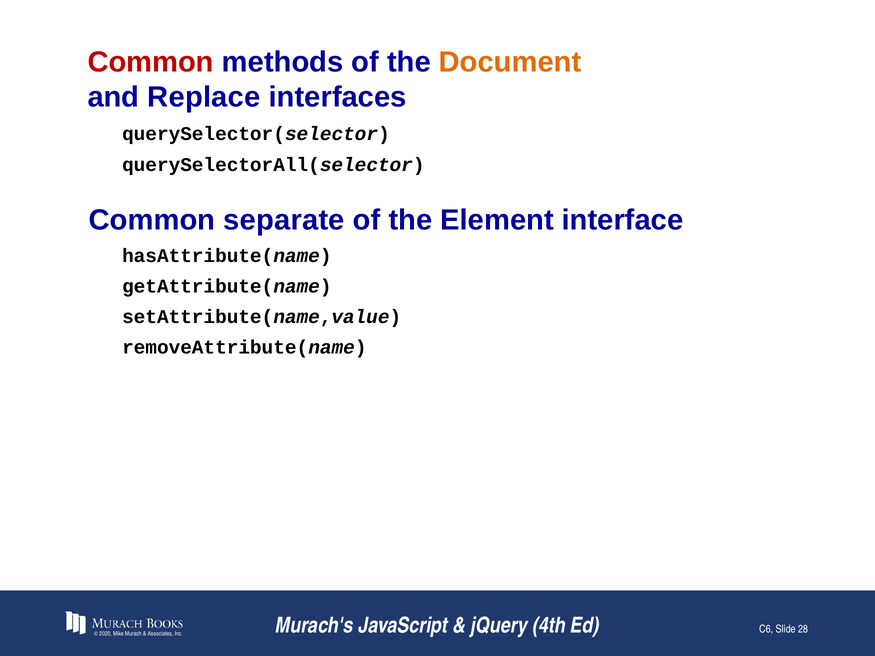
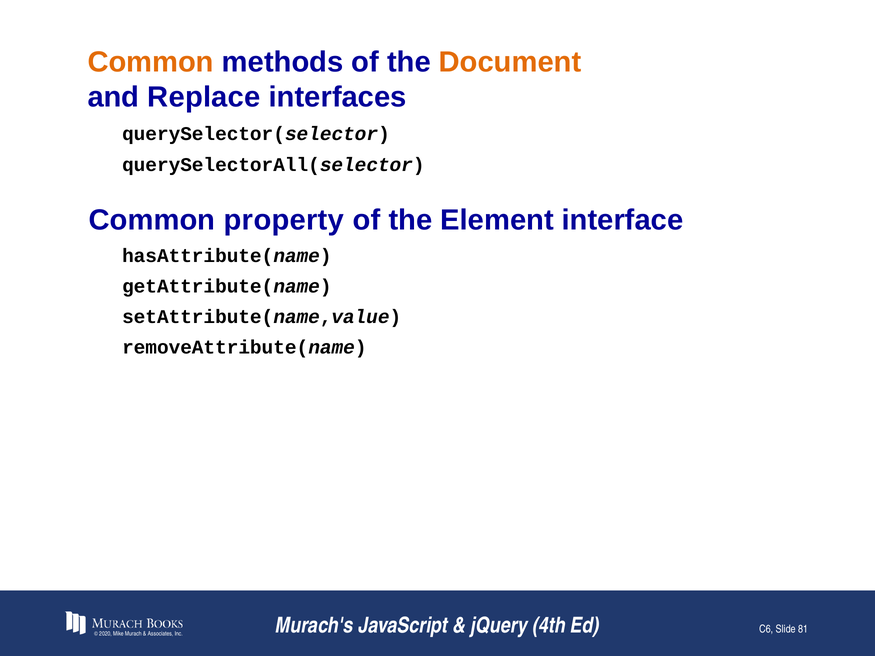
Common at (151, 62) colour: red -> orange
separate: separate -> property
28: 28 -> 81
